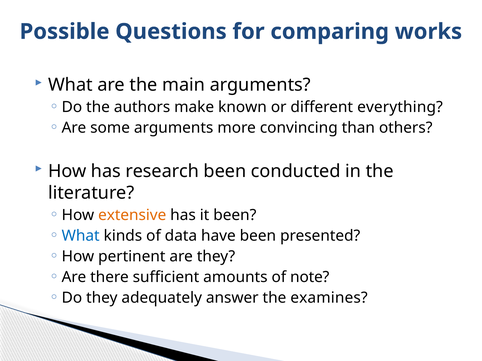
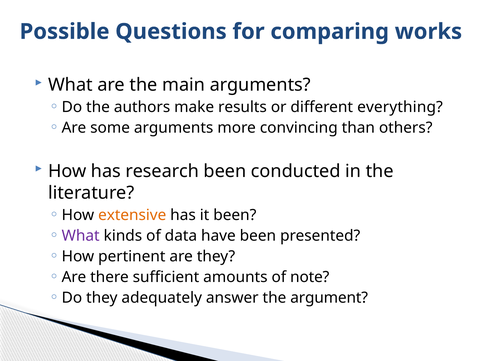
known: known -> results
What at (81, 236) colour: blue -> purple
examines: examines -> argument
